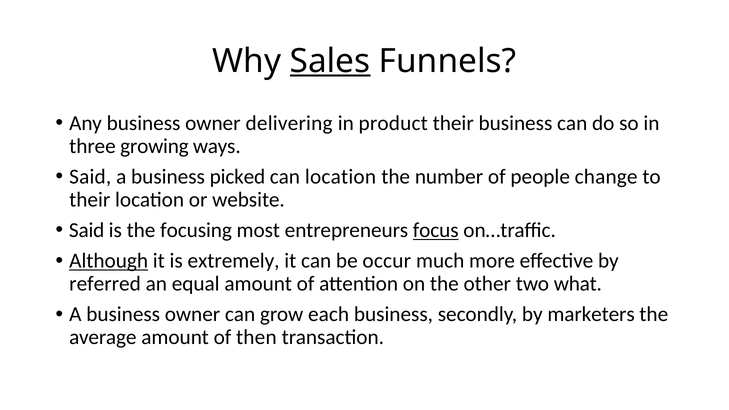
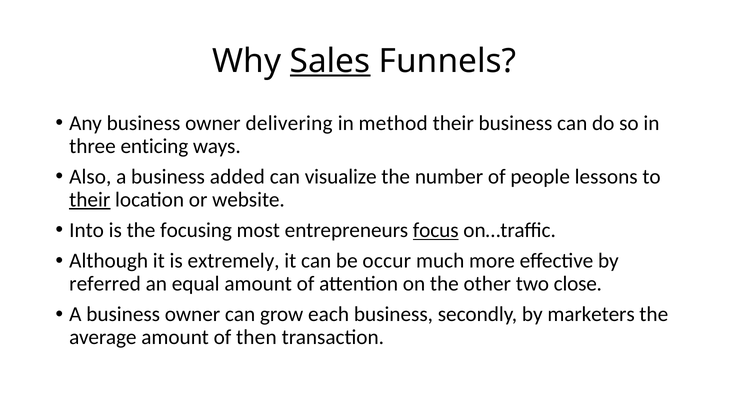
product: product -> method
growing: growing -> enticing
Said at (90, 177): Said -> Also
picked: picked -> added
can location: location -> visualize
change: change -> lessons
their at (90, 200) underline: none -> present
Said at (87, 230): Said -> Into
Although underline: present -> none
what: what -> close
